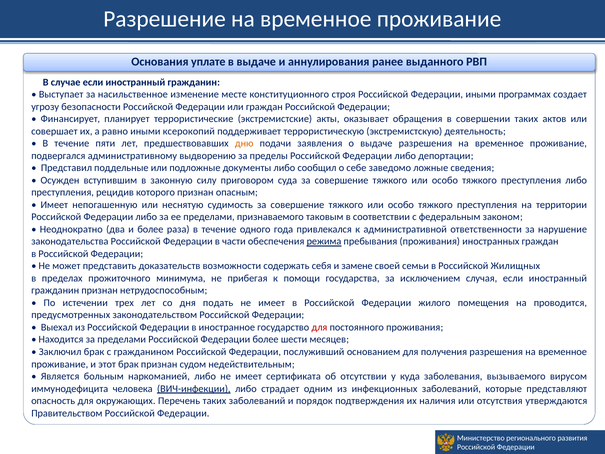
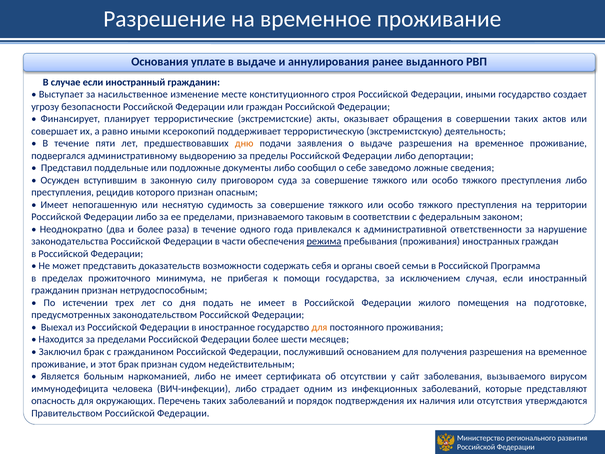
иными программах: программах -> государство
замене: замене -> органы
Жилищных: Жилищных -> Программа
проводится: проводится -> подготовке
для at (319, 327) colour: red -> orange
куда: куда -> сайт
ВИЧ-инфекции underline: present -> none
